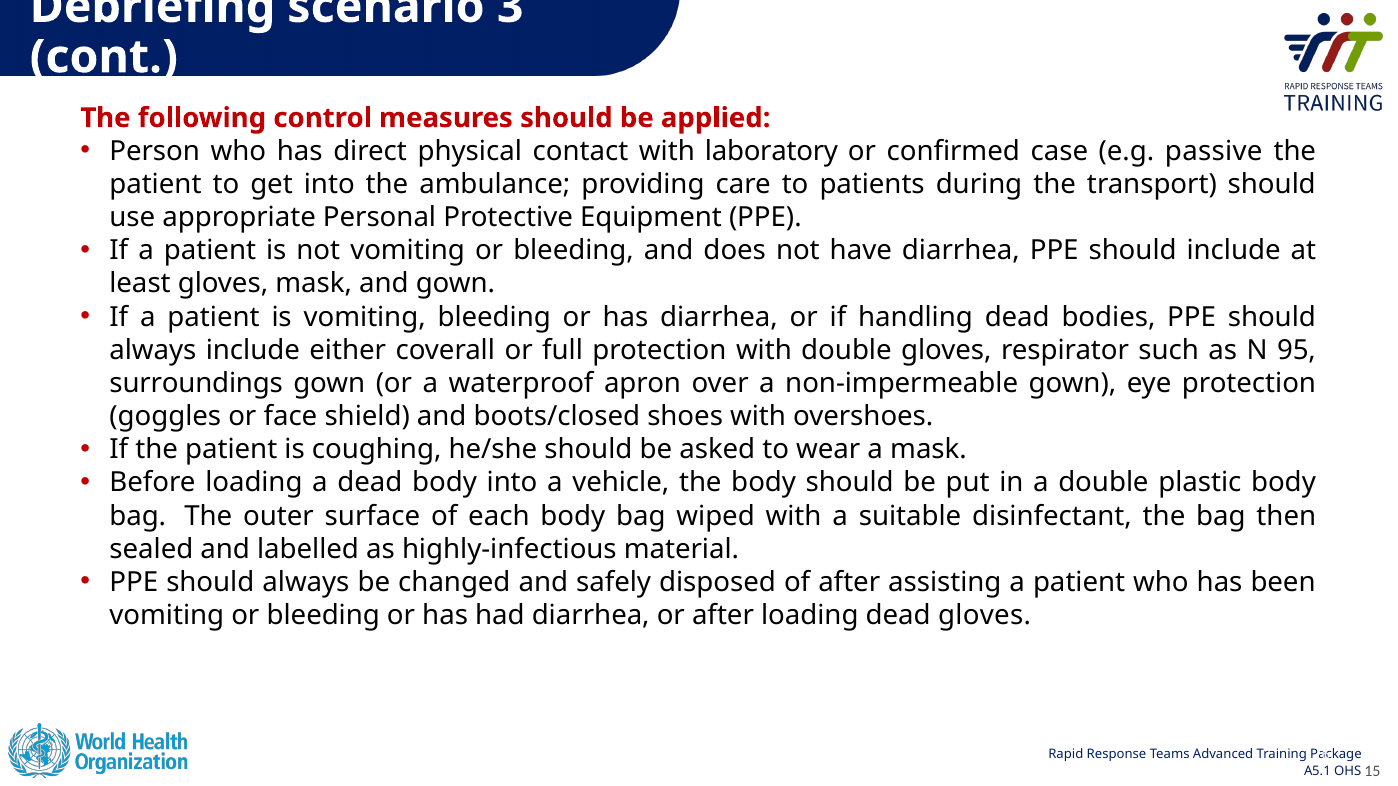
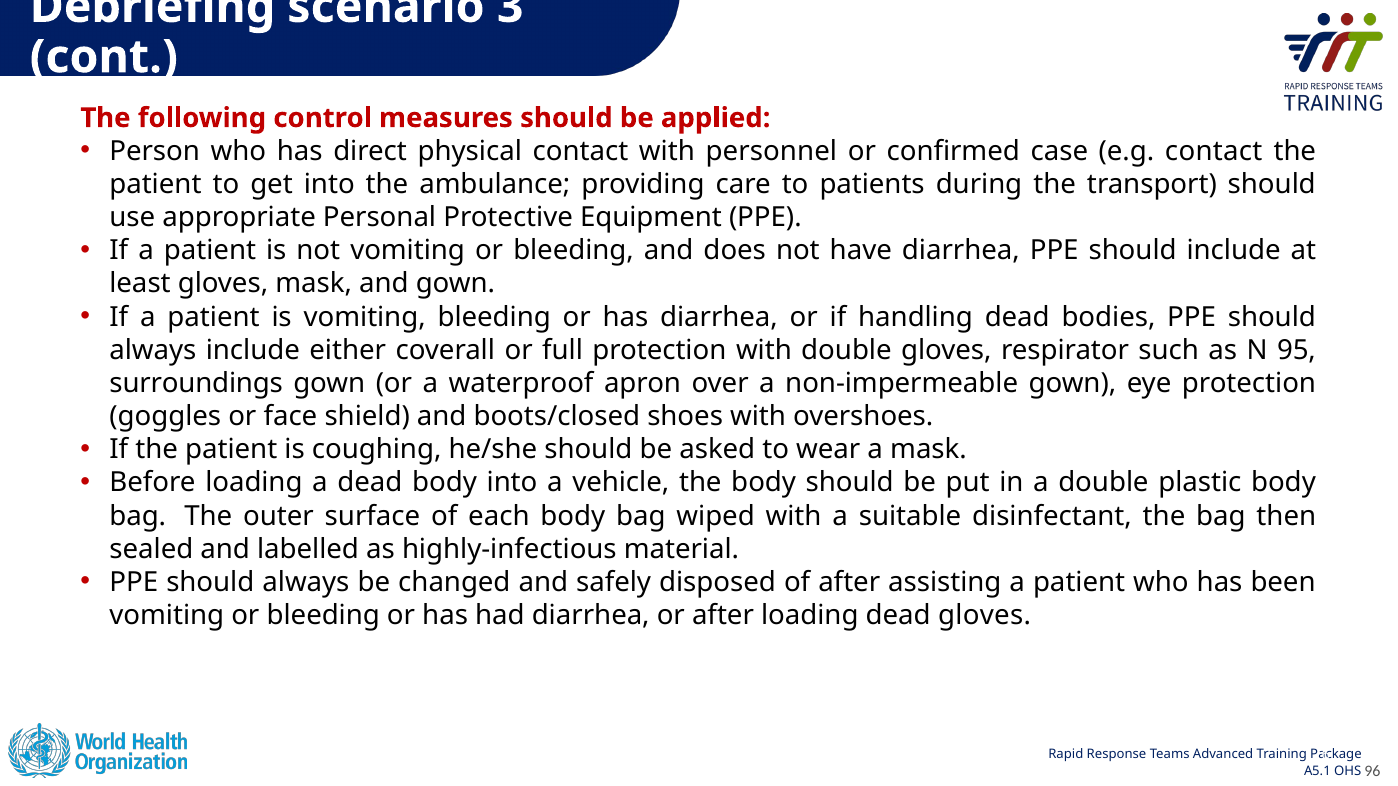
laboratory: laboratory -> personnel
e.g passive: passive -> contact
15: 15 -> 96
